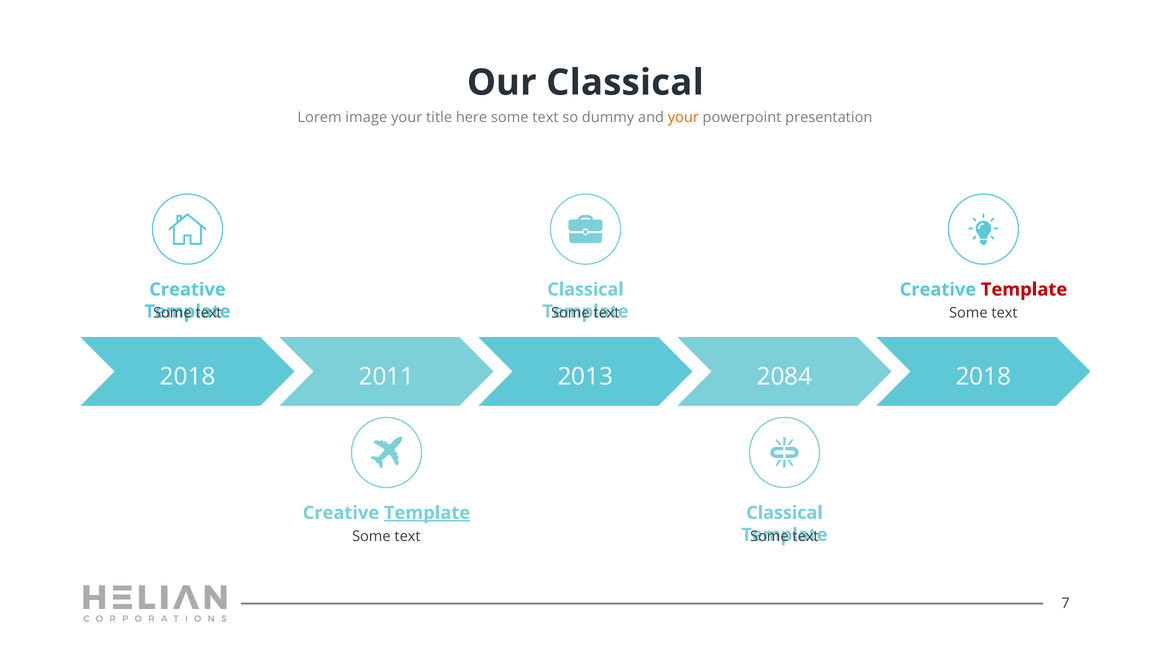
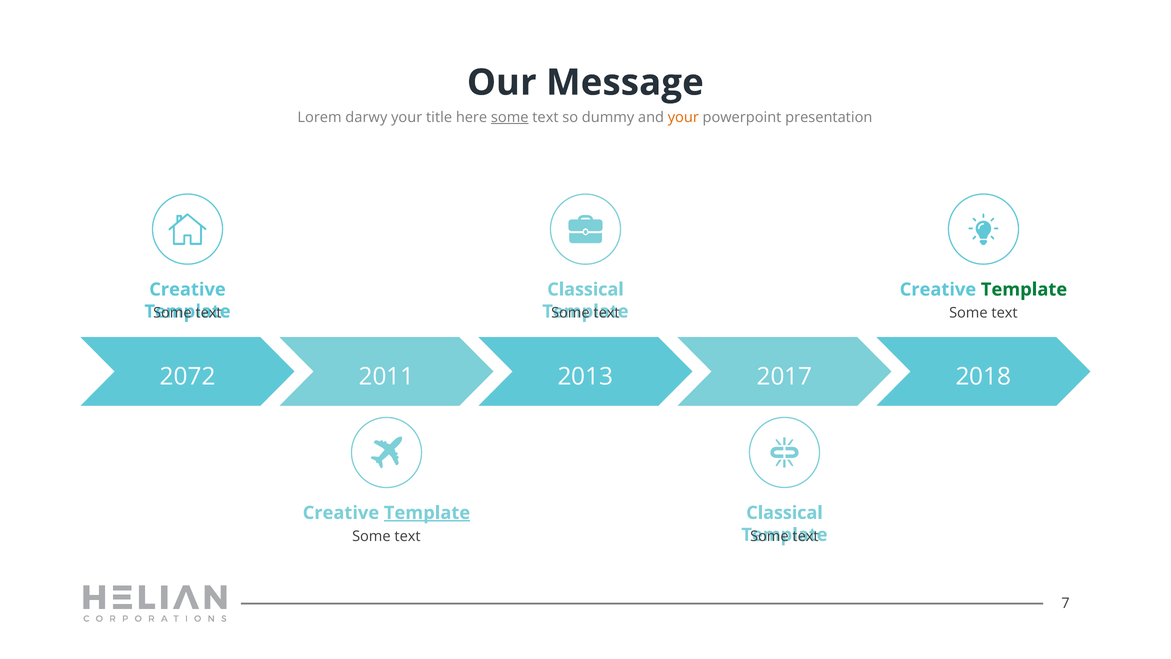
Our Classical: Classical -> Message
image: image -> darwy
some at (510, 117) underline: none -> present
Template at (1024, 289) colour: red -> green
2018 at (188, 376): 2018 -> 2072
2084: 2084 -> 2017
